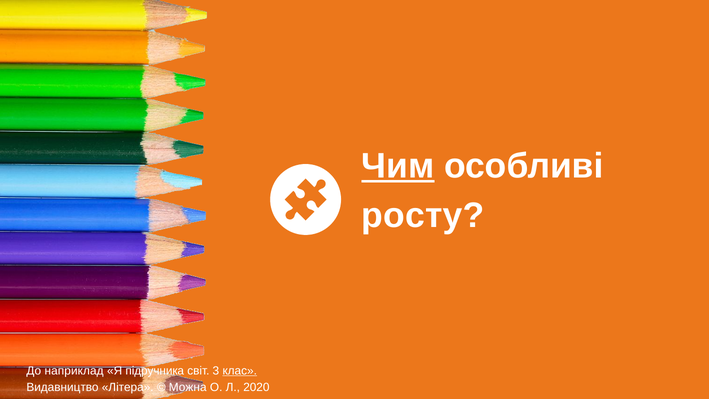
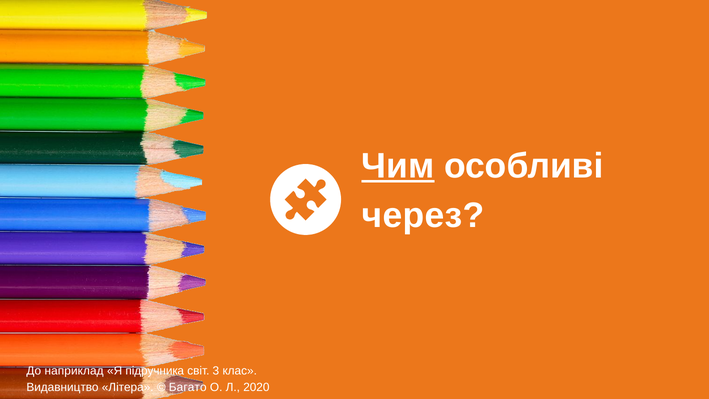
росту: росту -> через
клас underline: present -> none
Можна: Можна -> Багато
